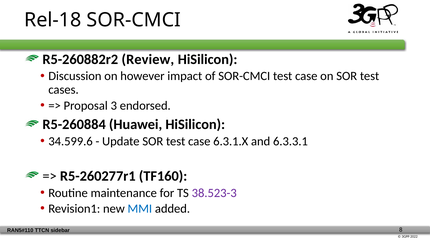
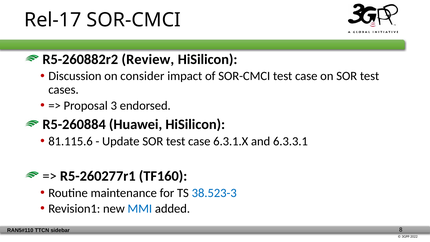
Rel-18: Rel-18 -> Rel-17
however: however -> consider
34.599.6: 34.599.6 -> 81.115.6
38.523-3 colour: purple -> blue
